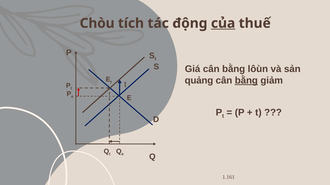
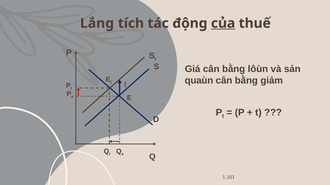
Chòu: Chòu -> Lắng
quảng: quảng -> quaùn
bằng at (246, 81) underline: present -> none
